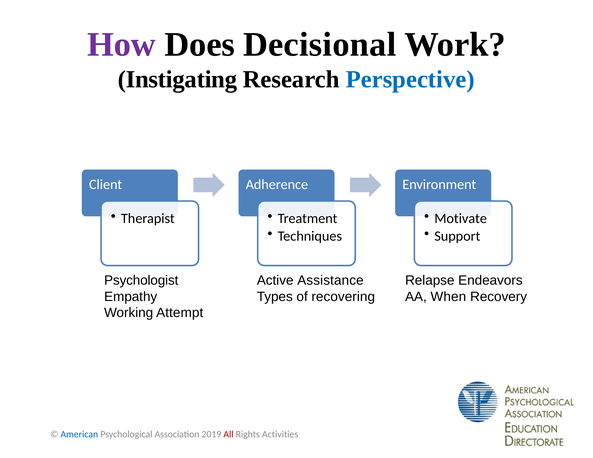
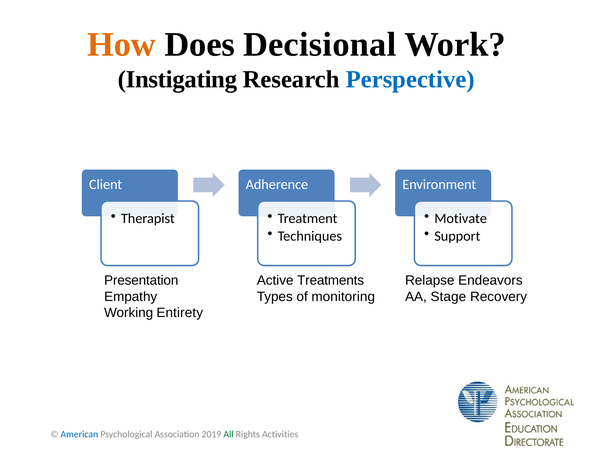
How colour: purple -> orange
Psychologist: Psychologist -> Presentation
Assistance: Assistance -> Treatments
recovering: recovering -> monitoring
When: When -> Stage
Attempt: Attempt -> Entirety
All colour: red -> green
